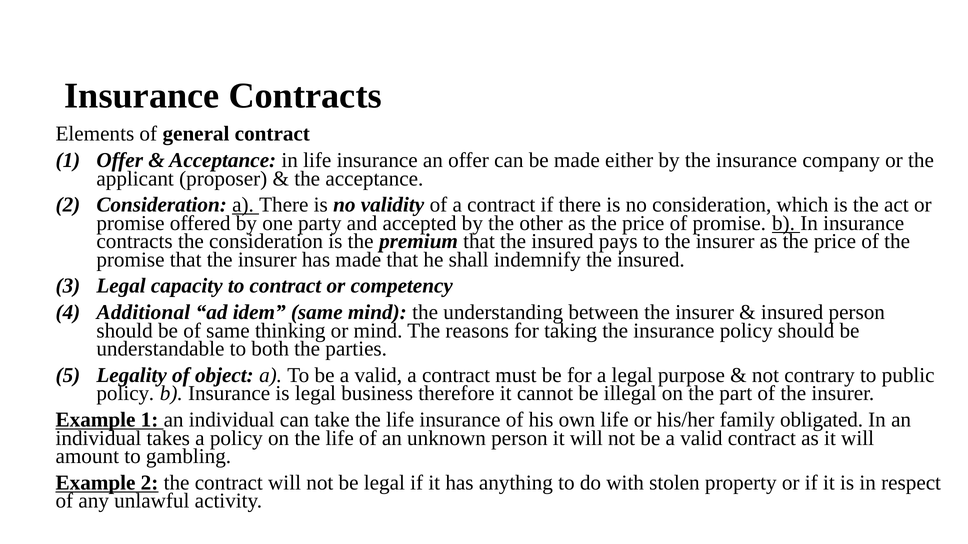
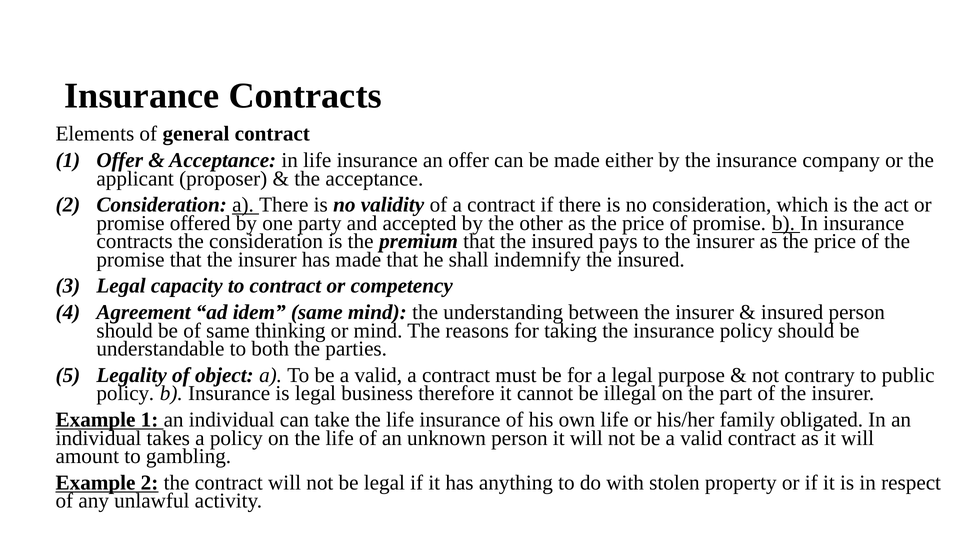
Additional: Additional -> Agreement
